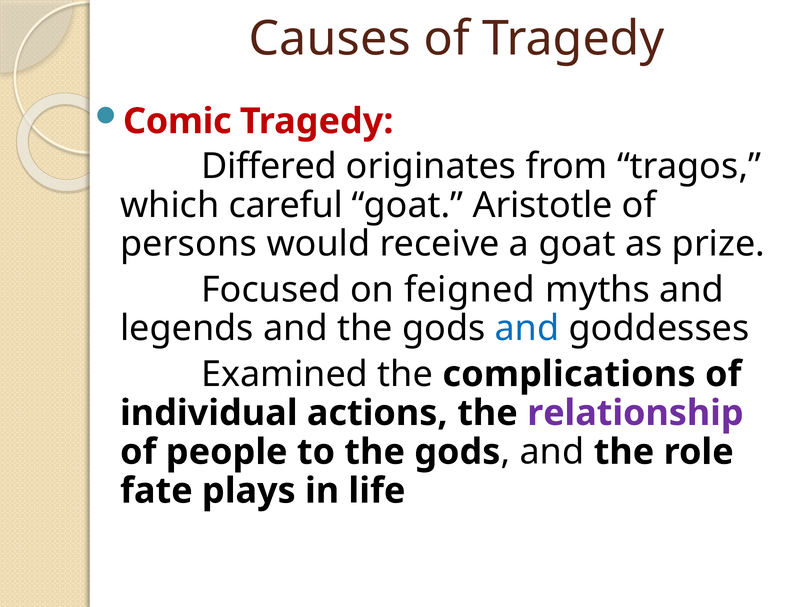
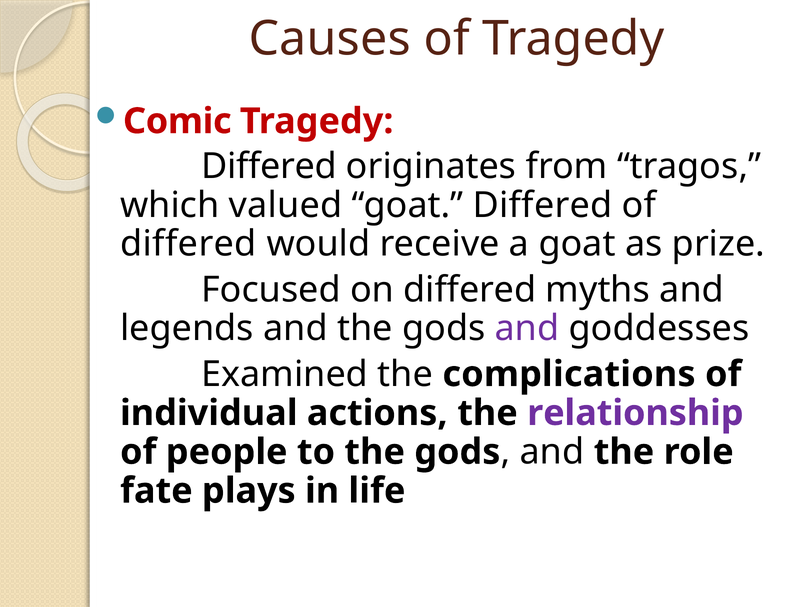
careful: careful -> valued
goat Aristotle: Aristotle -> Differed
persons at (189, 244): persons -> differed
on feigned: feigned -> differed
and at (527, 329) colour: blue -> purple
